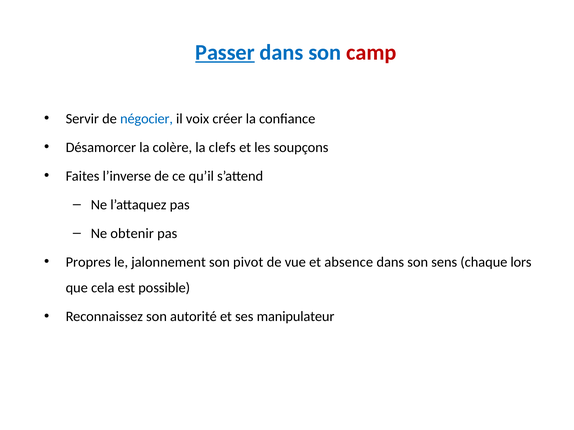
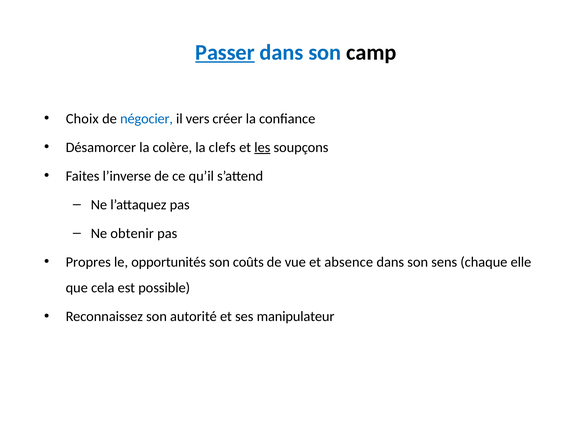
camp colour: red -> black
Servir: Servir -> Choix
voix: voix -> vers
les underline: none -> present
jalonnement: jalonnement -> opportunités
pivot: pivot -> coûts
lors: lors -> elle
